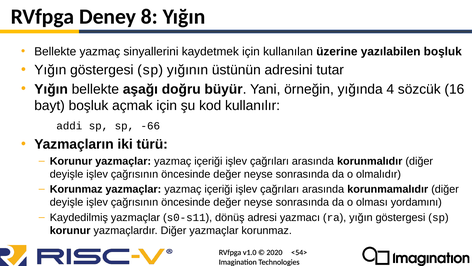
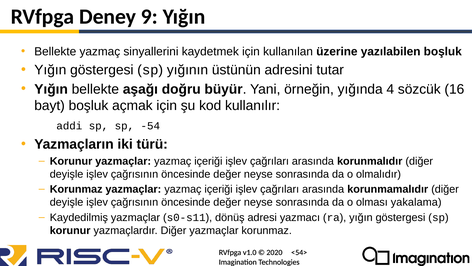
8: 8 -> 9
-66: -66 -> -54
yordamını: yordamını -> yakalama
